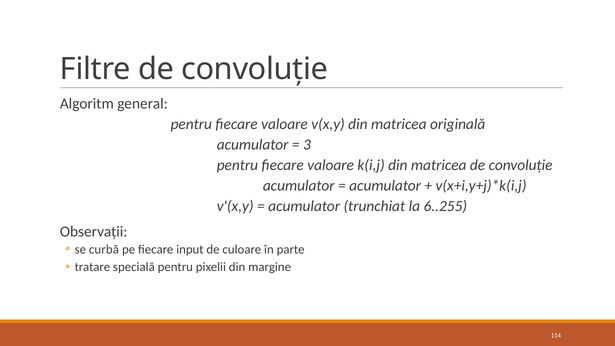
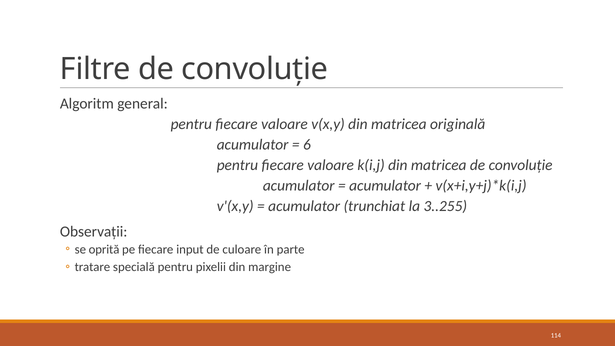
3: 3 -> 6
6..255: 6..255 -> 3..255
curbă: curbă -> oprită
